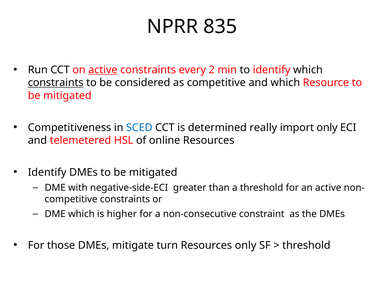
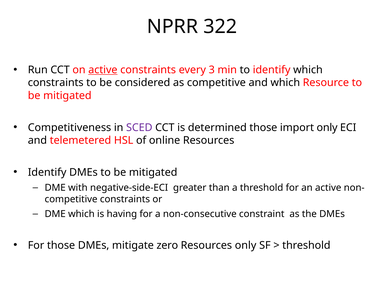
835: 835 -> 322
2: 2 -> 3
constraints at (56, 83) underline: present -> none
SCED colour: blue -> purple
determined really: really -> those
higher: higher -> having
turn: turn -> zero
